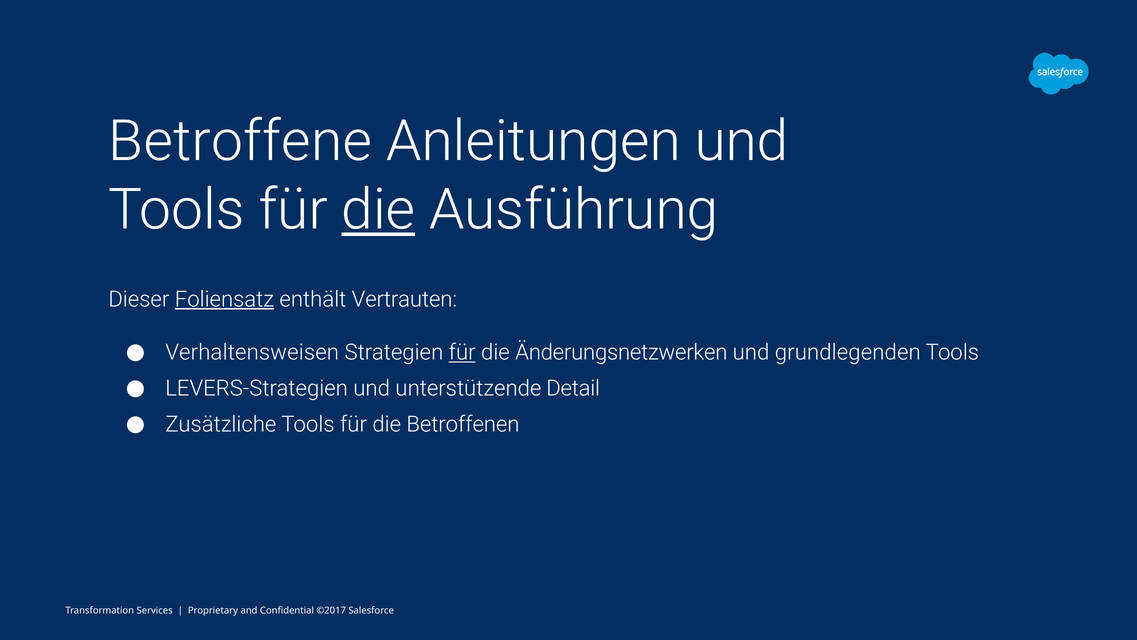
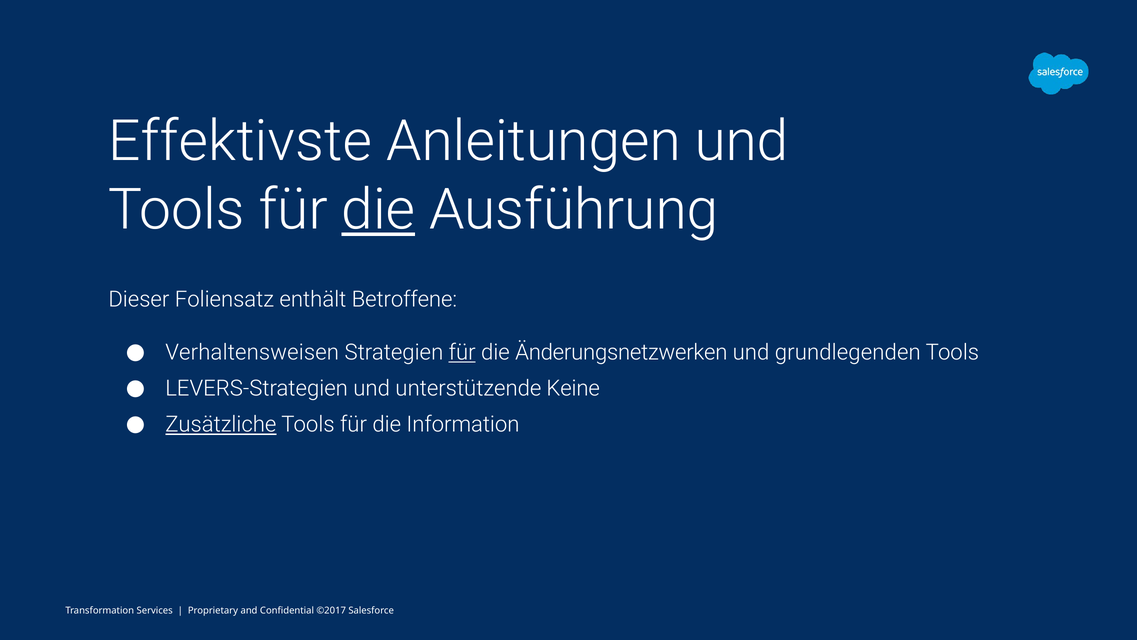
Betroffene: Betroffene -> Effektivste
Foliensatz underline: present -> none
Vertrauten: Vertrauten -> Betroffene
Detail: Detail -> Keine
Zusätzliche underline: none -> present
Betroffenen: Betroffenen -> Information
